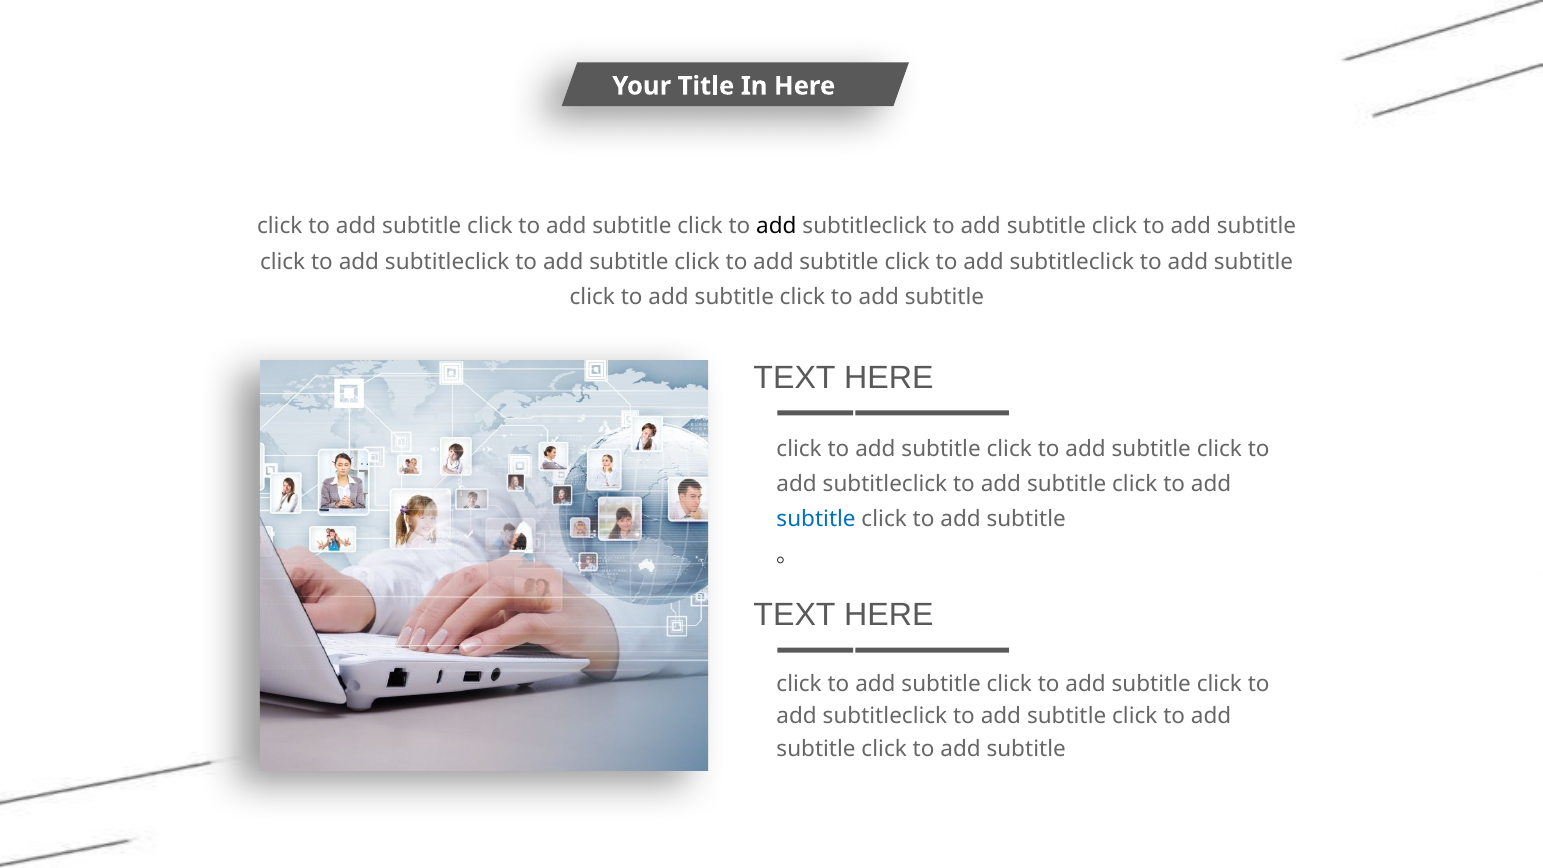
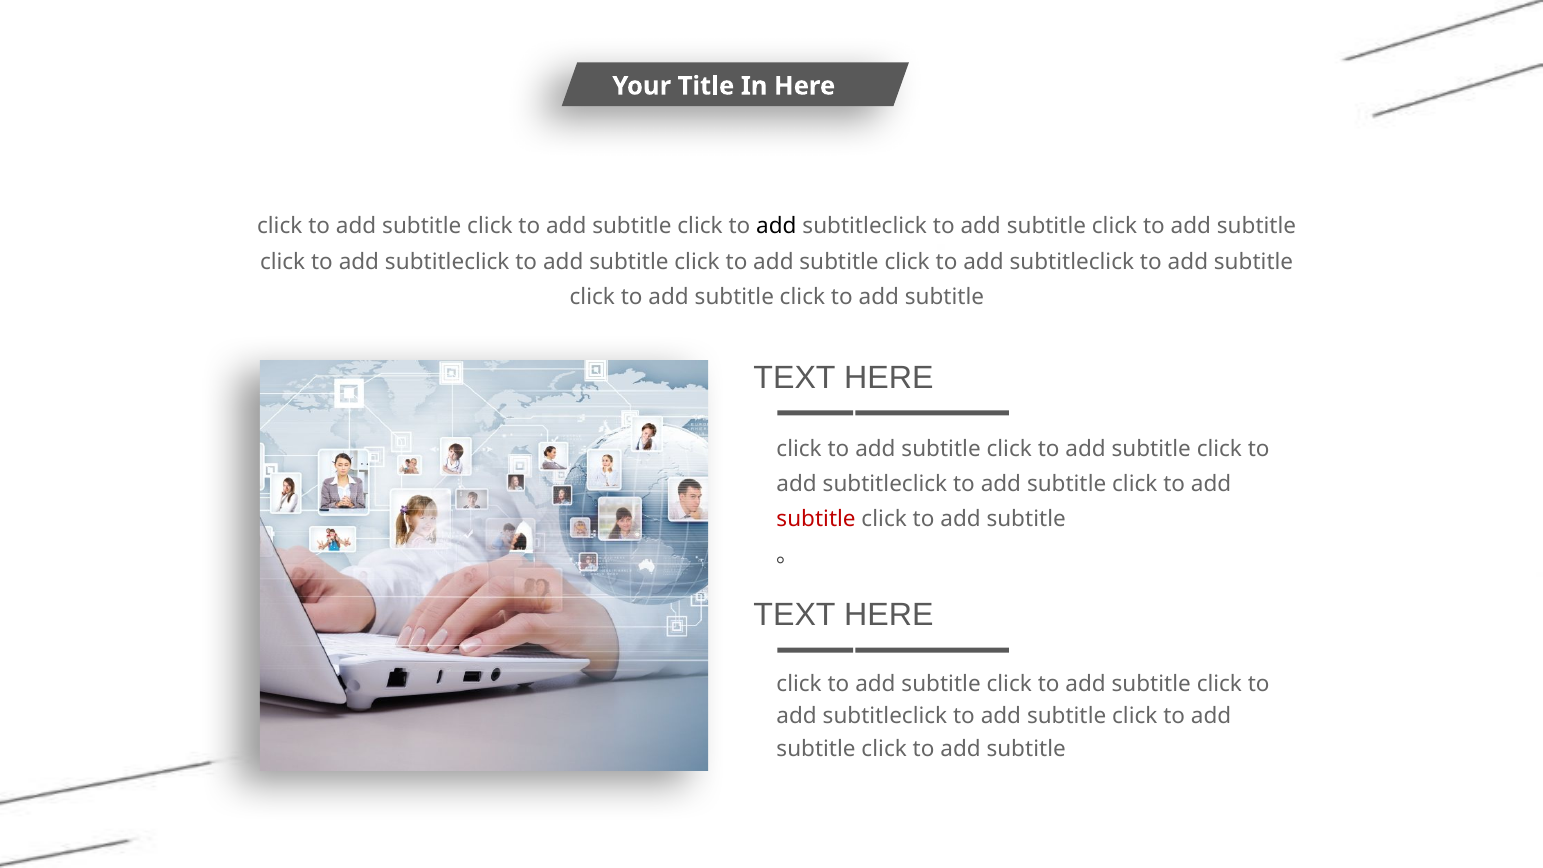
subtitle at (816, 519) colour: blue -> red
